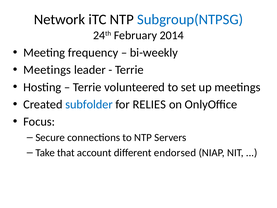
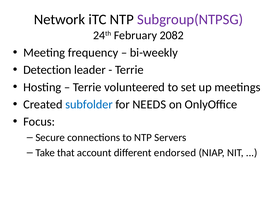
Subgroup(NTPSG colour: blue -> purple
2014: 2014 -> 2082
Meetings at (47, 70): Meetings -> Detection
RELIES: RELIES -> NEEDS
